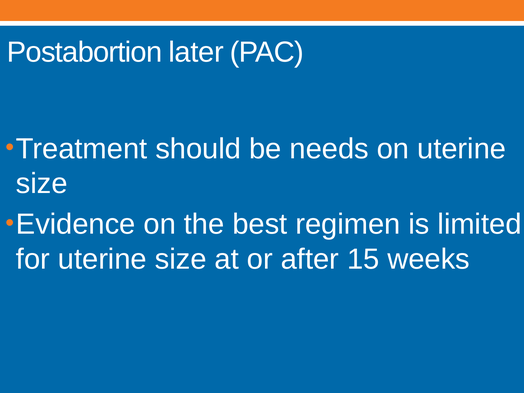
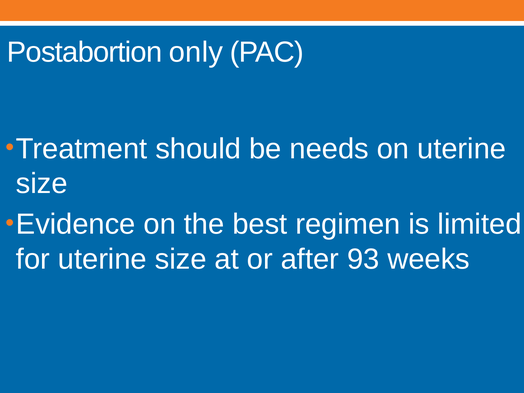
later: later -> only
15: 15 -> 93
